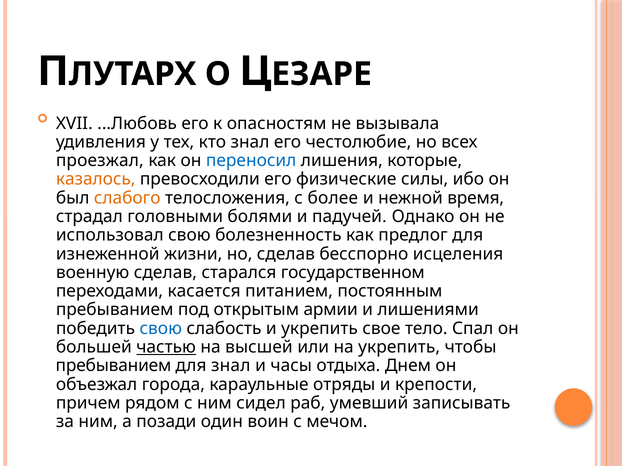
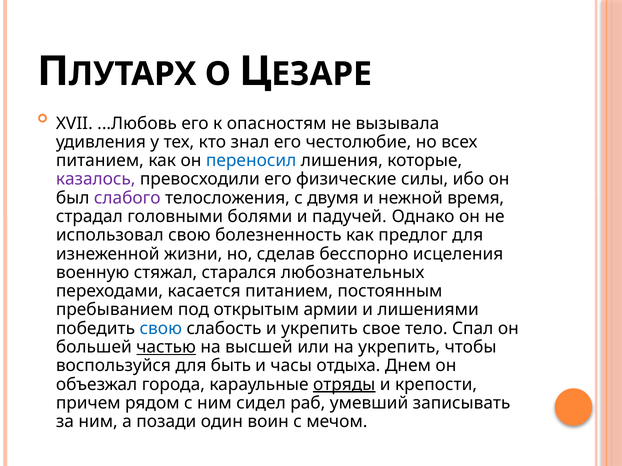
проезжал at (100, 161): проезжал -> питанием
казалось colour: orange -> purple
слабого colour: orange -> purple
более: более -> двумя
военную сделав: сделав -> стяжал
государственном: государственном -> любознательных
пребыванием at (113, 366): пребыванием -> воспользуйся
для знал: знал -> быть
отряды underline: none -> present
